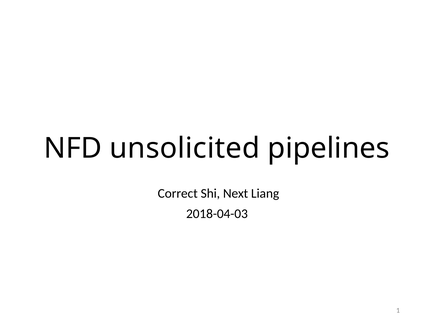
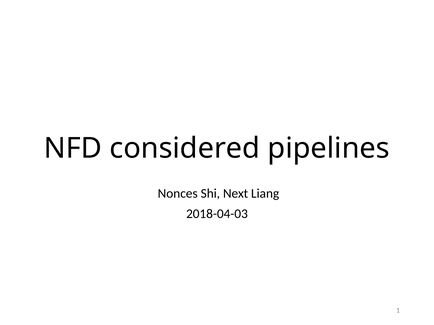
unsolicited: unsolicited -> considered
Correct: Correct -> Nonces
